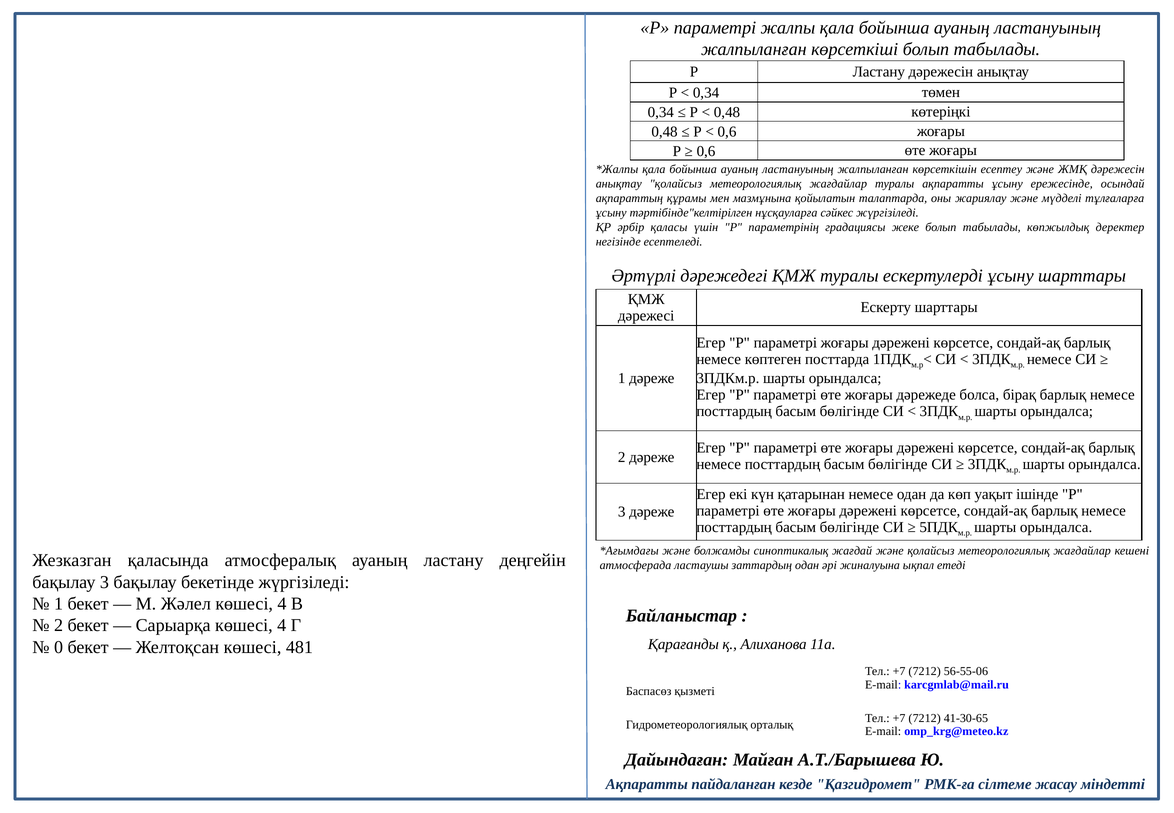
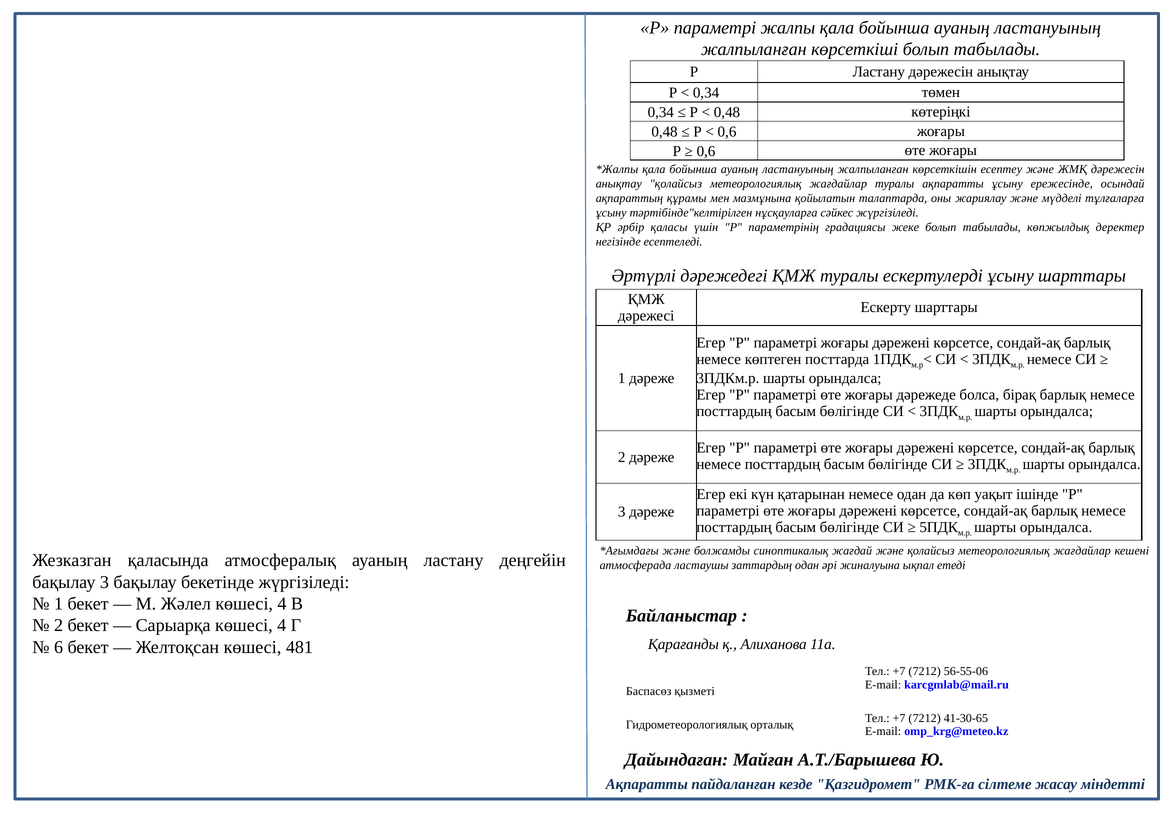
0: 0 -> 6
